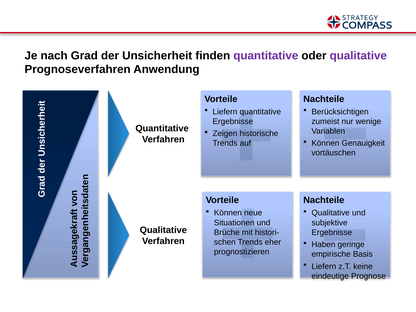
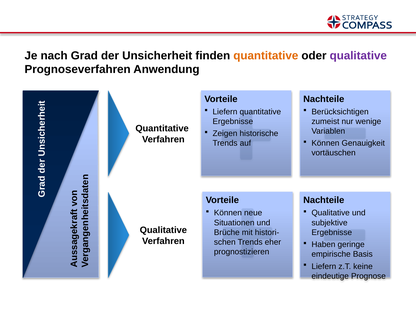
quantitative at (266, 56) colour: purple -> orange
